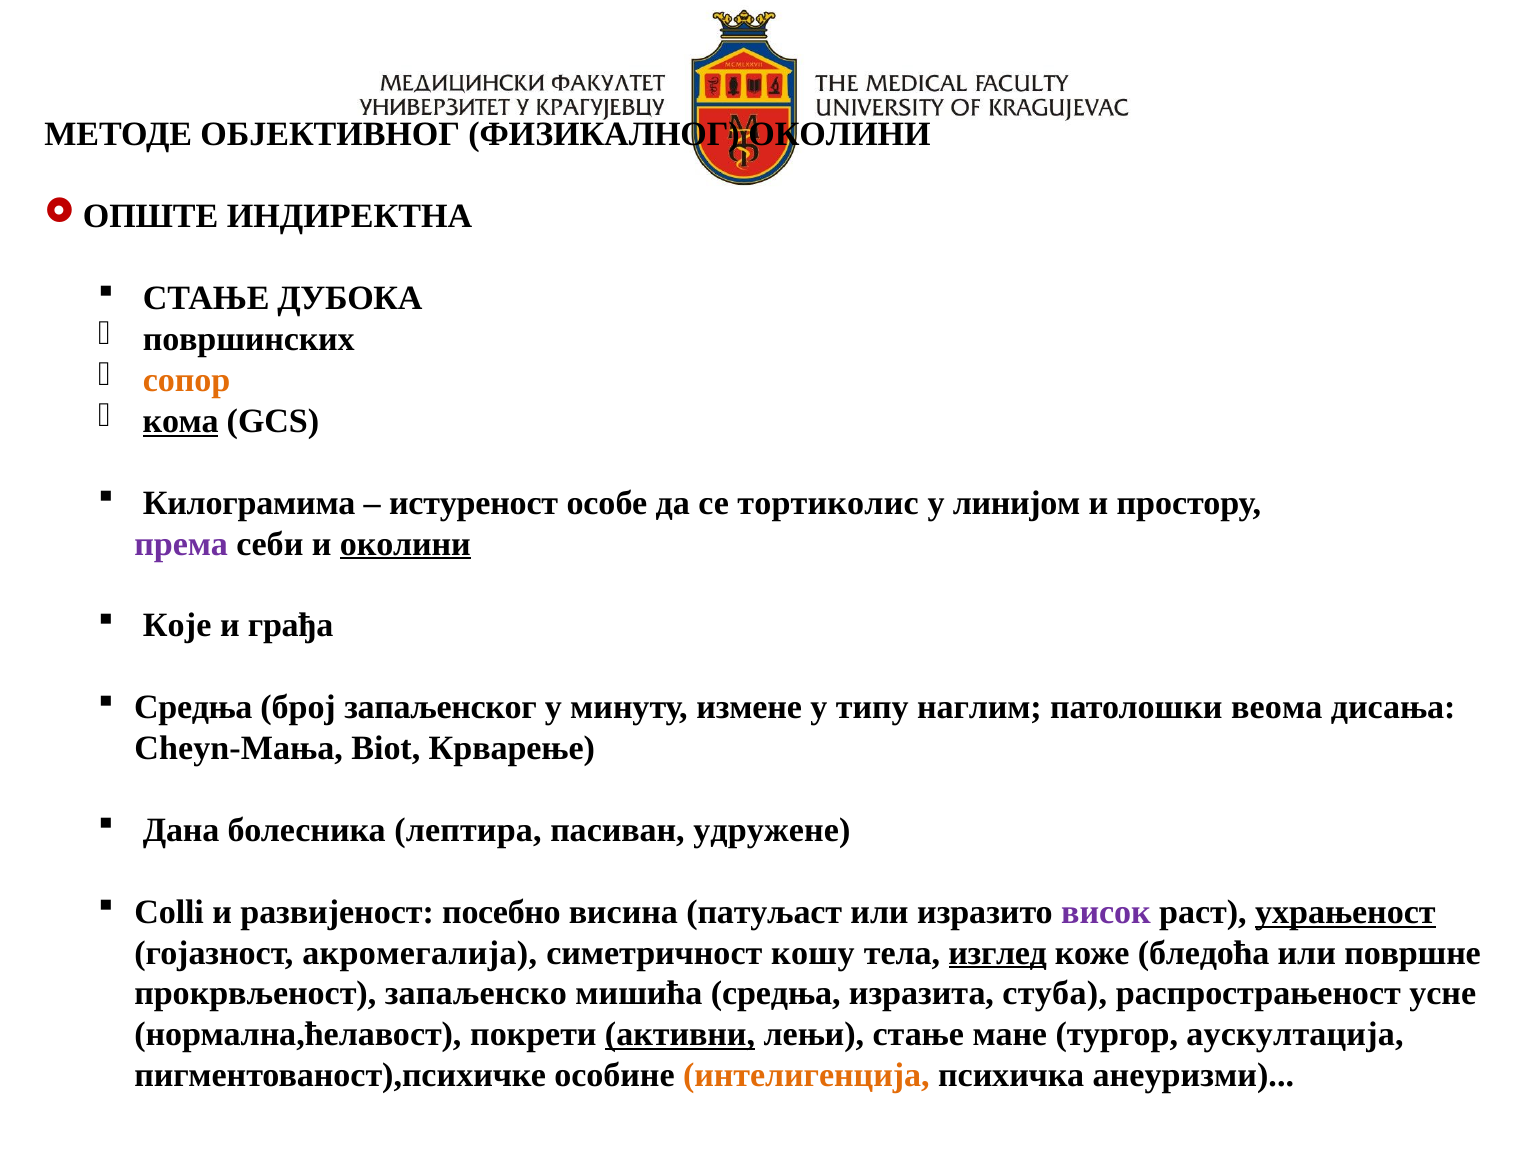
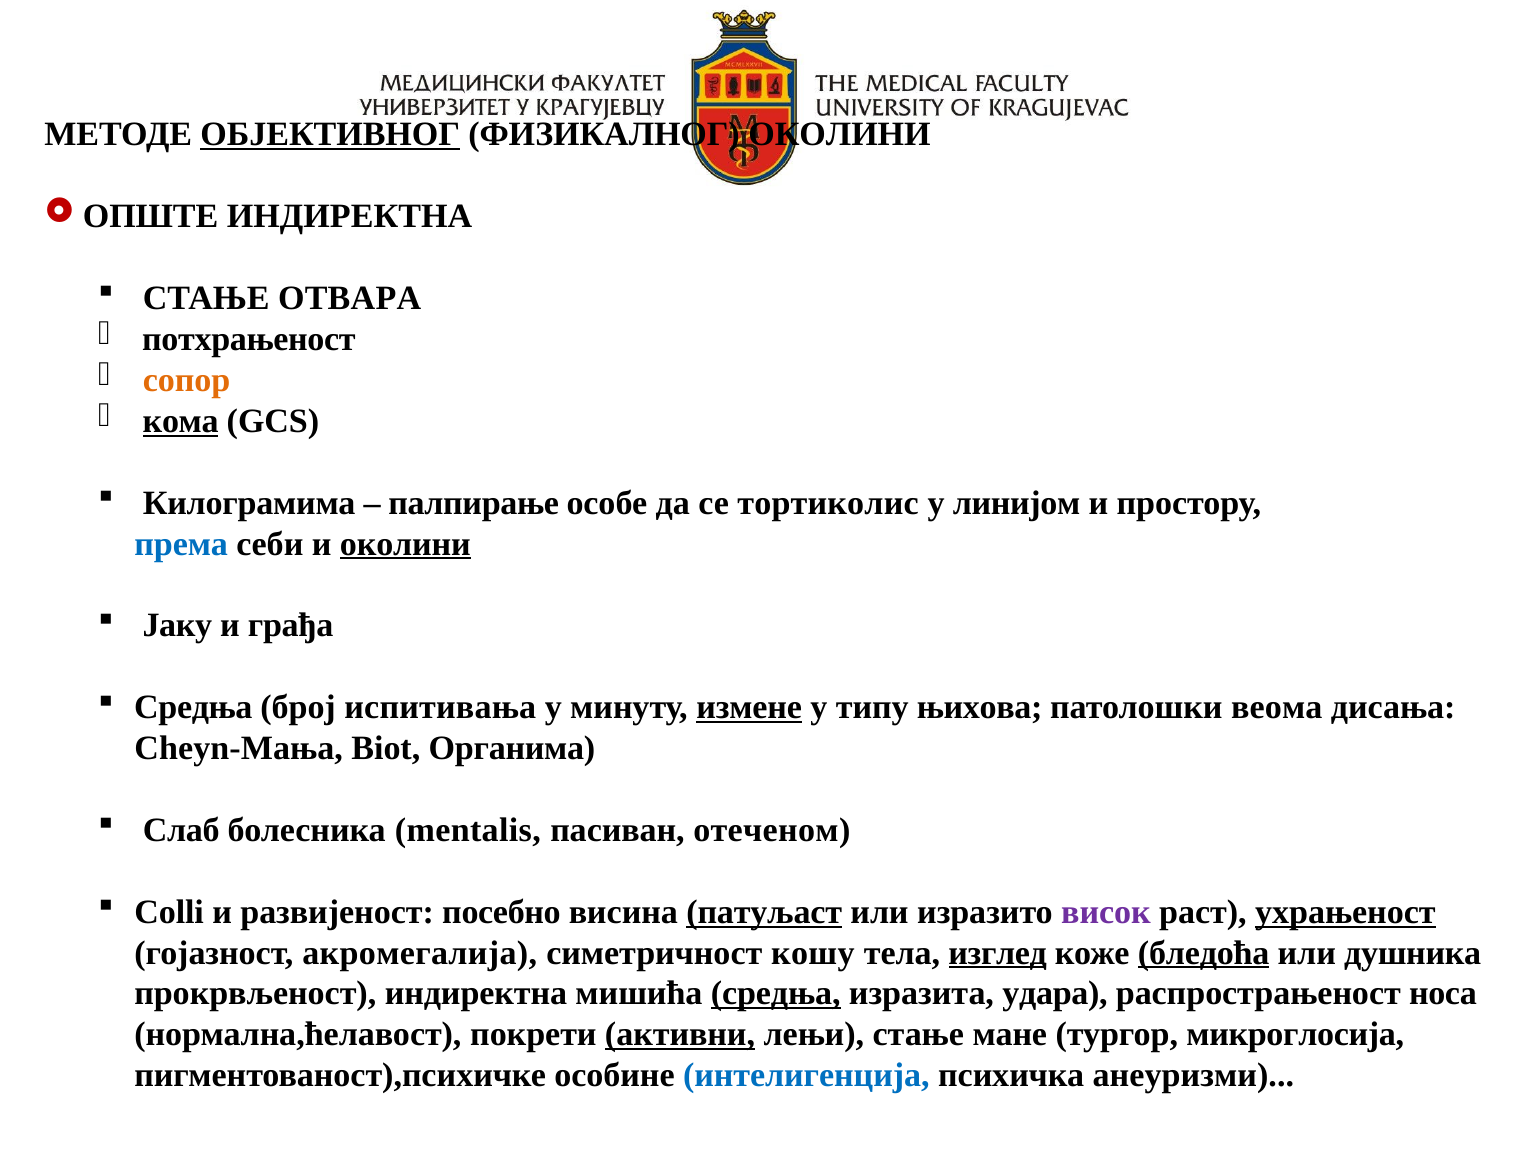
ОБЈЕКТИВНОГ underline: none -> present
ДУБОКА: ДУБОКА -> ОТВАРА
површинских: површинских -> потхрањеност
истуреност: истуреност -> палпирање
према colour: purple -> blue
Које: Које -> Јаку
запаљенског: запаљенског -> испитивања
измене underline: none -> present
наглим: наглим -> њихова
Крварење: Крварење -> Органима
Дана: Дана -> Слаб
лептира: лептира -> mentalis
удружене: удружене -> отеченом
патуљаст underline: none -> present
бледоћа underline: none -> present
површне: површне -> душника
прокрвљеност запаљенско: запаљенско -> индиректна
средња at (776, 994) underline: none -> present
стуба: стуба -> удара
усне: усне -> носа
аускултација: аускултација -> микроглосија
интелигенција colour: orange -> blue
